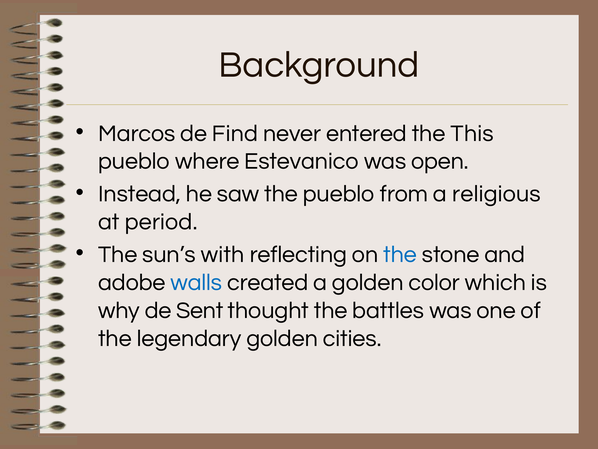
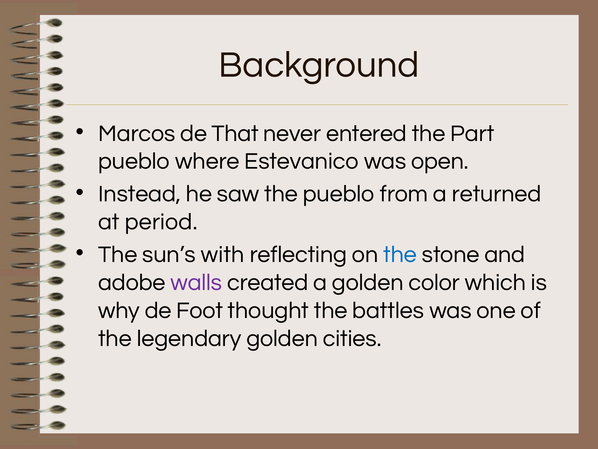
Find: Find -> That
This: This -> Part
religious: religious -> returned
walls colour: blue -> purple
Sent: Sent -> Foot
